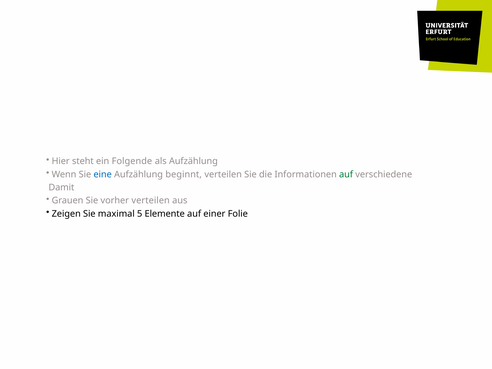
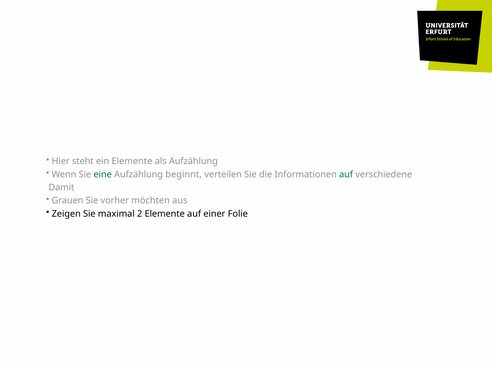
ein Folgende: Folgende -> Elemente
eine colour: blue -> green
vorher verteilen: verteilen -> möchten
5: 5 -> 2
